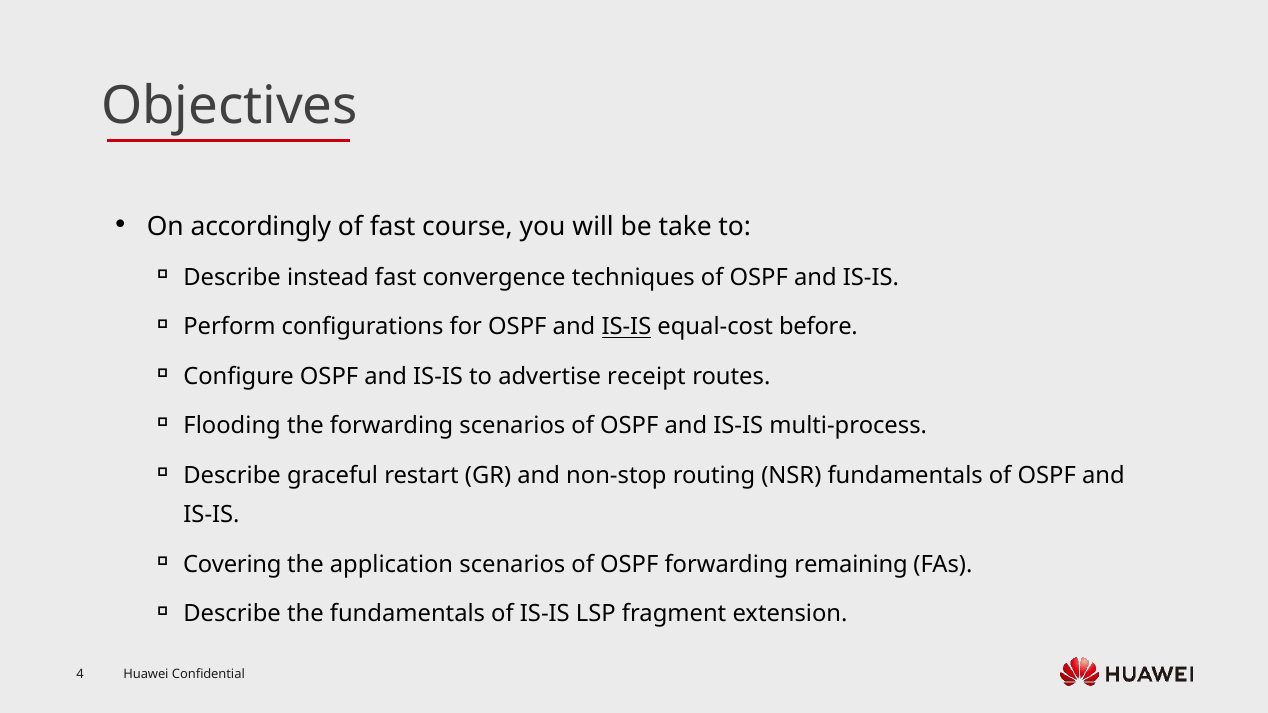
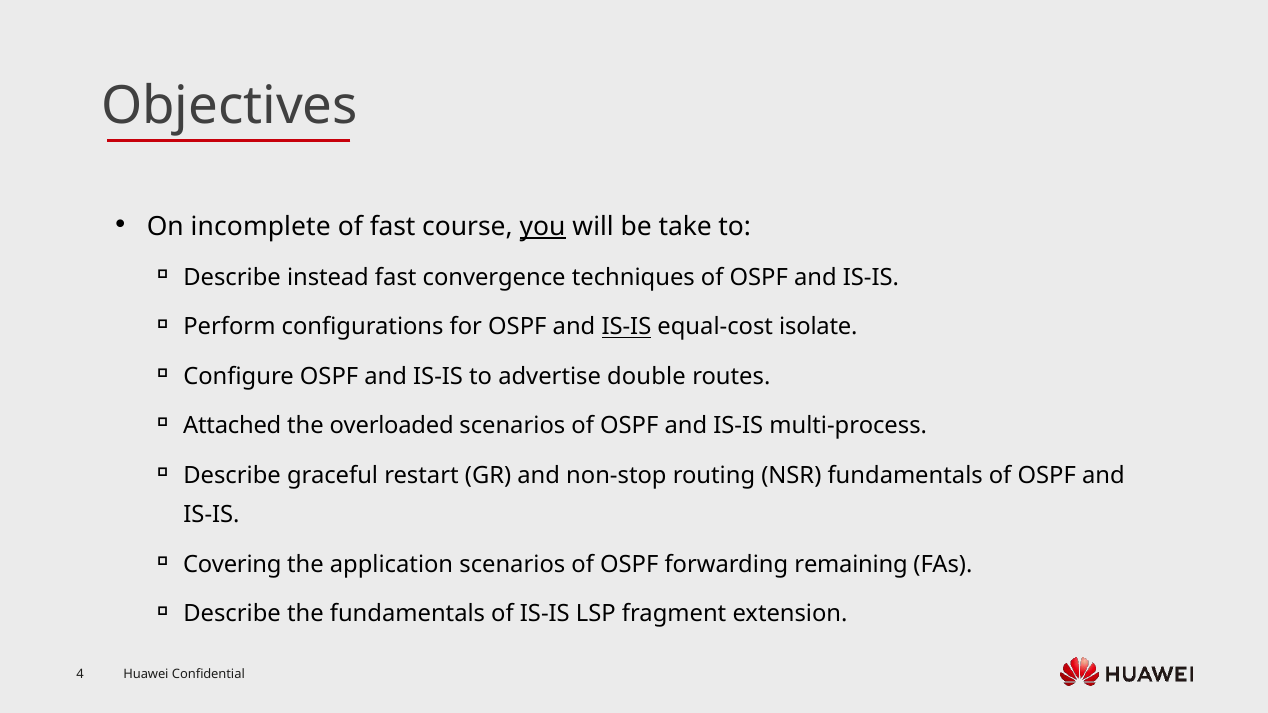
accordingly: accordingly -> incomplete
you underline: none -> present
before: before -> isolate
receipt: receipt -> double
Flooding: Flooding -> Attached
the forwarding: forwarding -> overloaded
